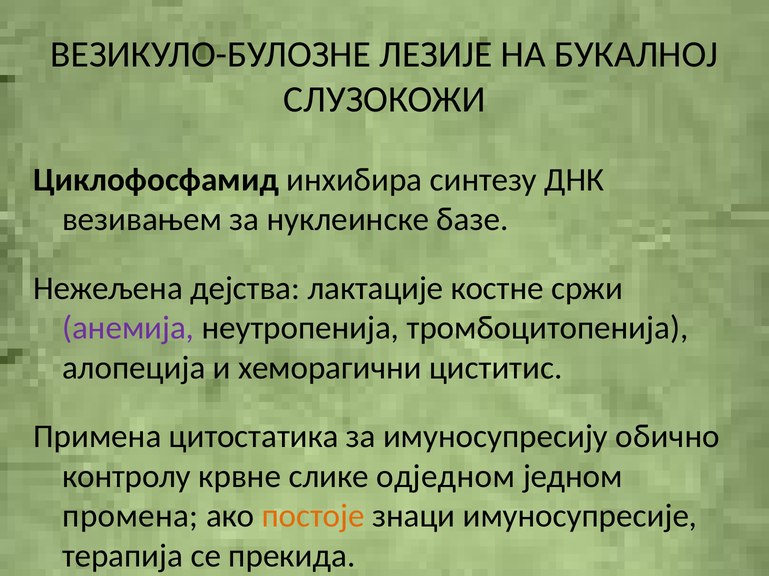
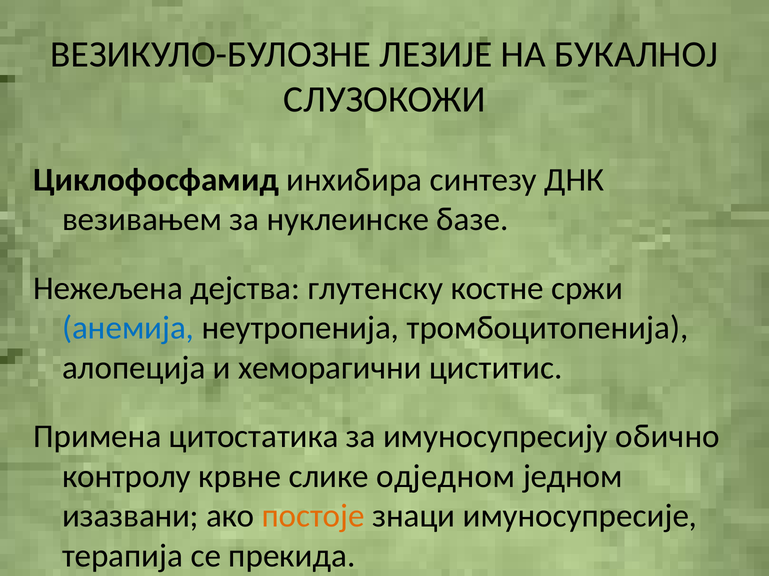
лактације: лактације -> глутенску
анемија colour: purple -> blue
промена: промена -> изазвани
